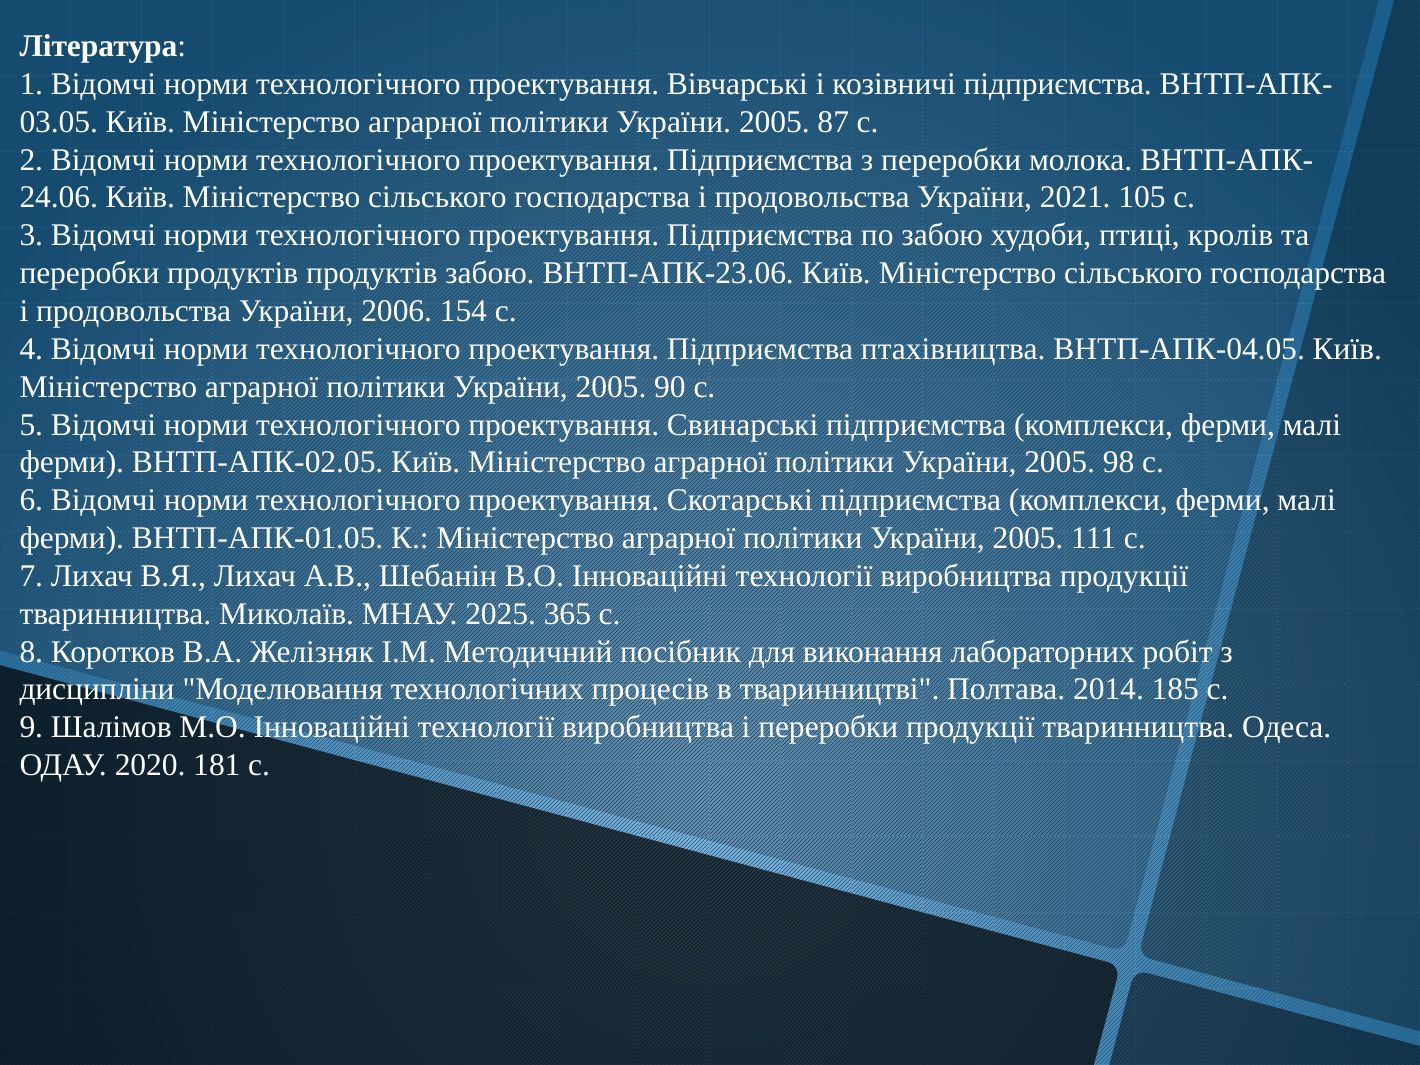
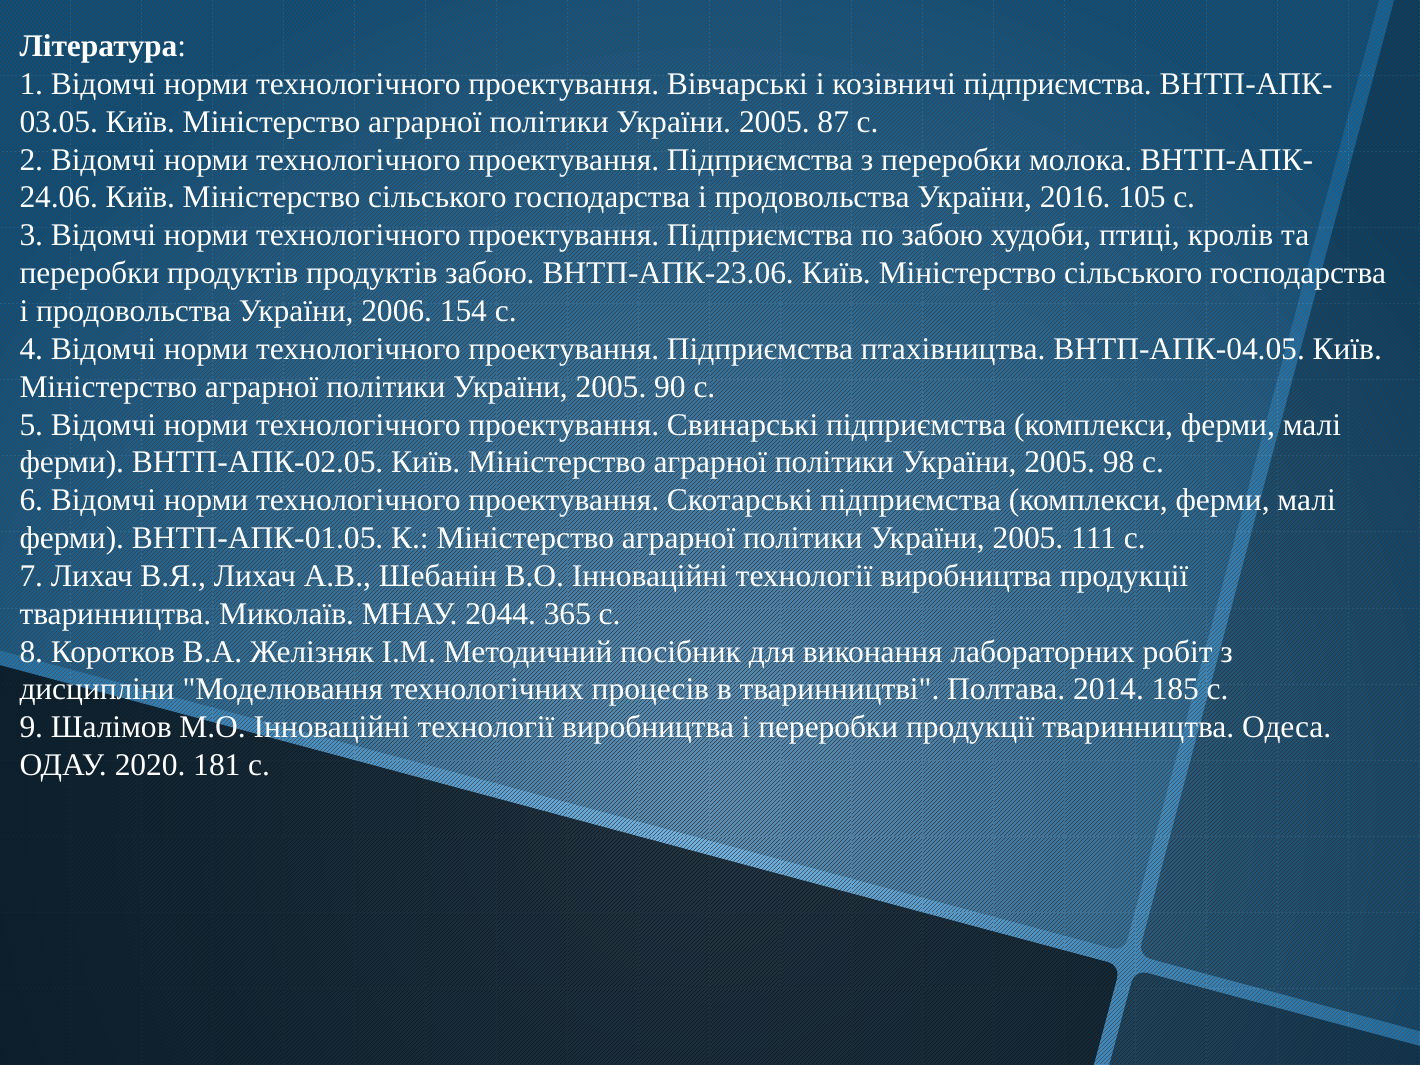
2021: 2021 -> 2016
2025: 2025 -> 2044
